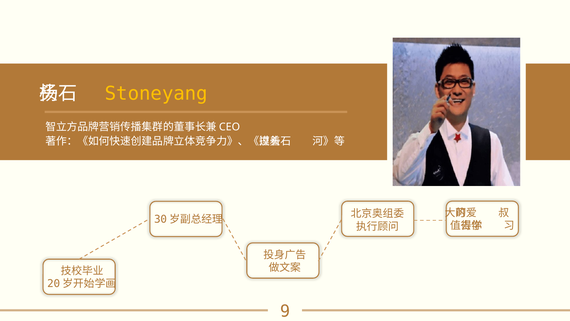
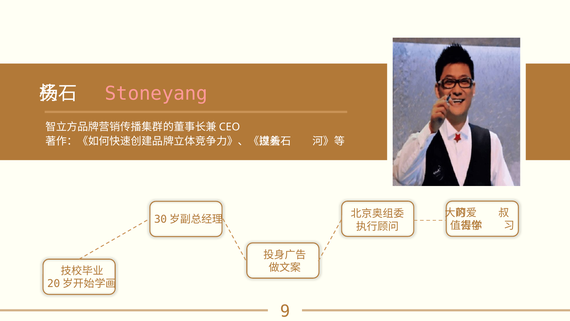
Stoneyang colour: yellow -> pink
